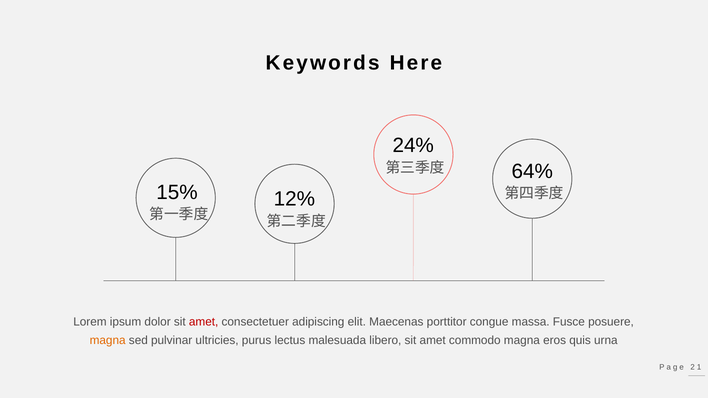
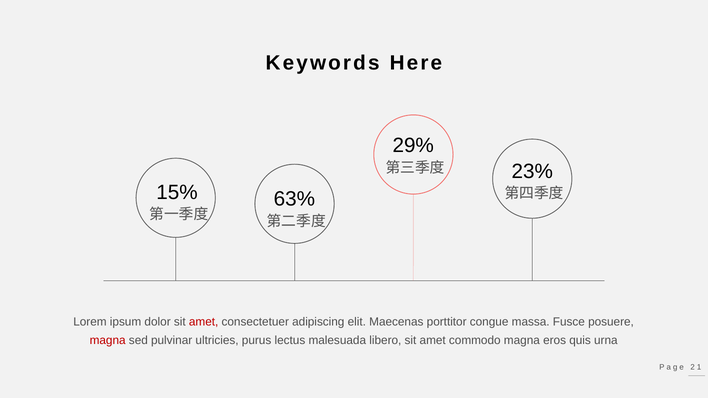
24%: 24% -> 29%
64%: 64% -> 23%
12%: 12% -> 63%
magna at (108, 341) colour: orange -> red
